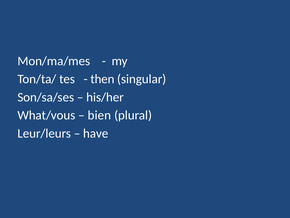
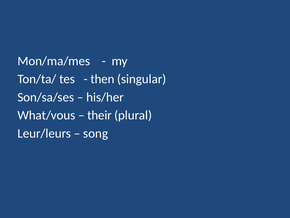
bien: bien -> their
have: have -> song
